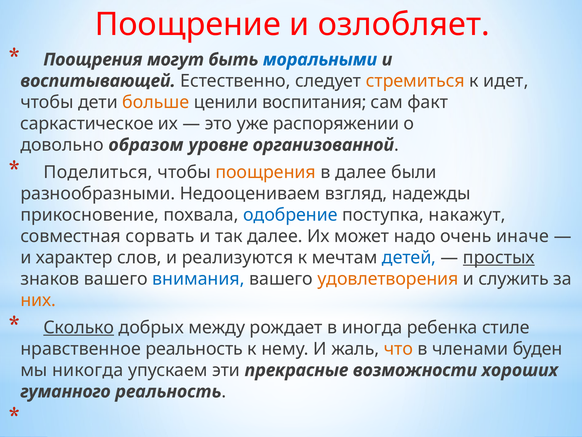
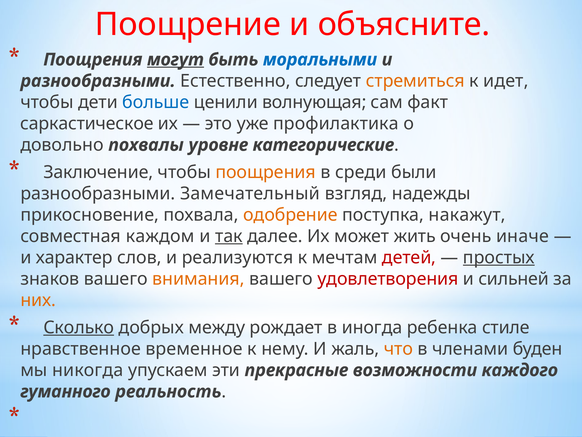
озлобляет: озлобляет -> объясните
могут underline: none -> present
воспитывающей at (98, 81): воспитывающей -> разнообразными
больше colour: orange -> blue
воспитания: воспитания -> волнующая
распоряжении: распоряжении -> профилактика
образом: образом -> похвалы
организованной: организованной -> категорические
Поделиться: Поделиться -> Заключение
в далее: далее -> среди
Недооцениваем: Недооцениваем -> Замечательный
одобрение colour: blue -> orange
сорвать: сорвать -> каждом
так underline: none -> present
надо: надо -> жить
детей colour: blue -> red
внимания colour: blue -> orange
удовлетворения colour: orange -> red
служить: служить -> сильней
нравственное реальность: реальность -> временное
хороших: хороших -> каждого
